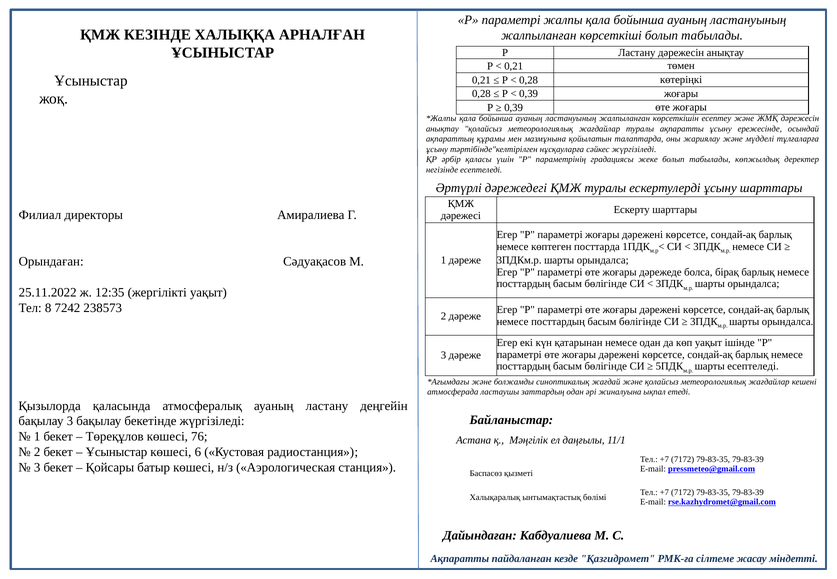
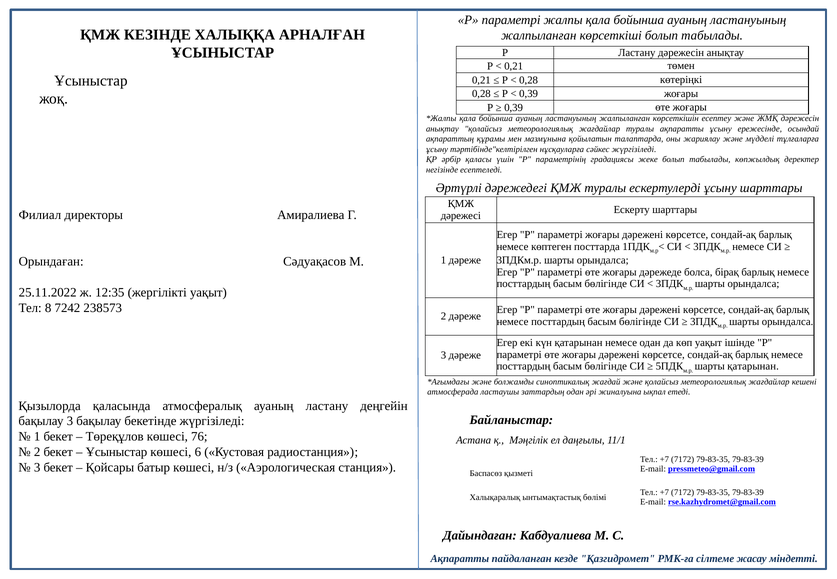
шарты есептеледі: есептеледі -> қатарынан
